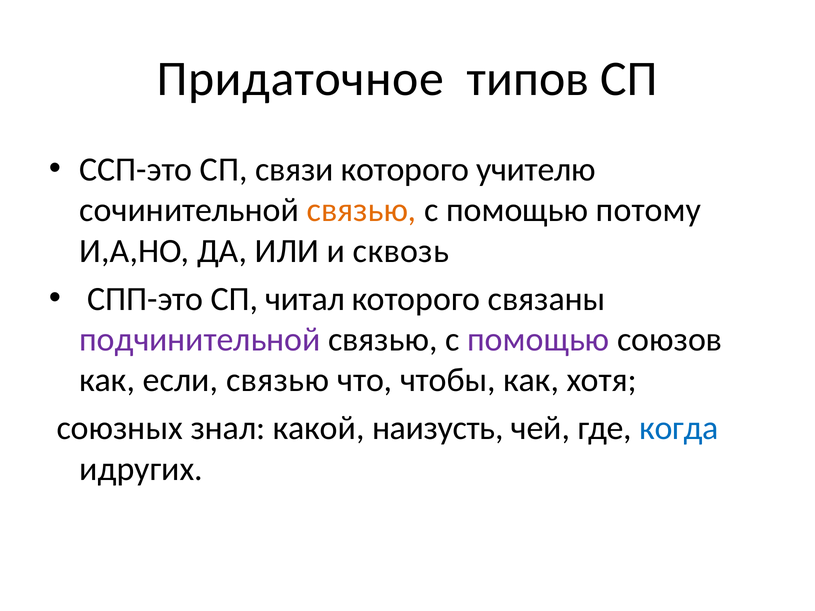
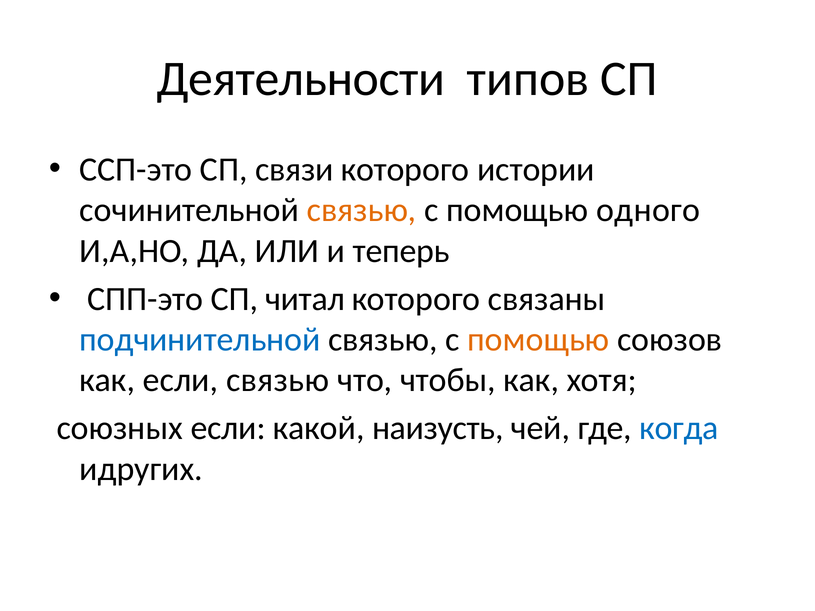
Придаточное: Придаточное -> Деятельности
учителю: учителю -> истории
потому: потому -> одного
сквозь: сквозь -> теперь
подчинительной colour: purple -> blue
помощью at (538, 340) colour: purple -> orange
союзных знал: знал -> если
